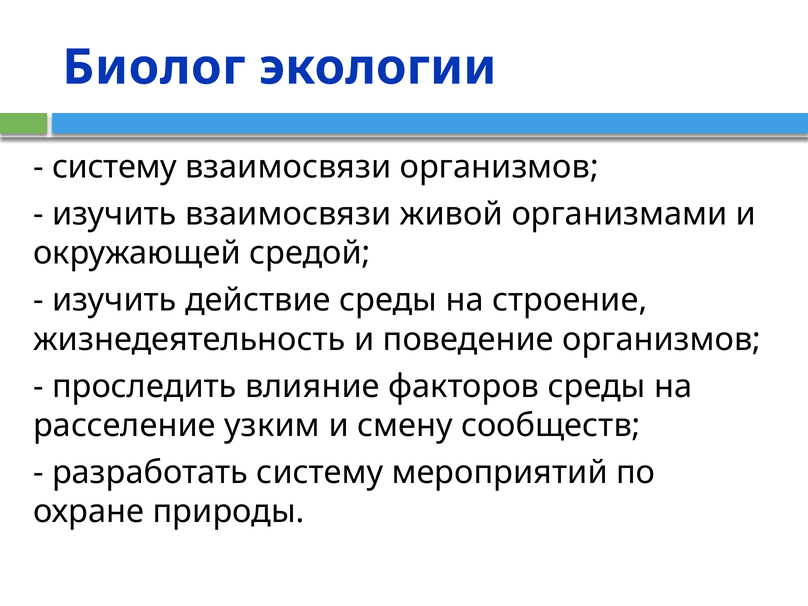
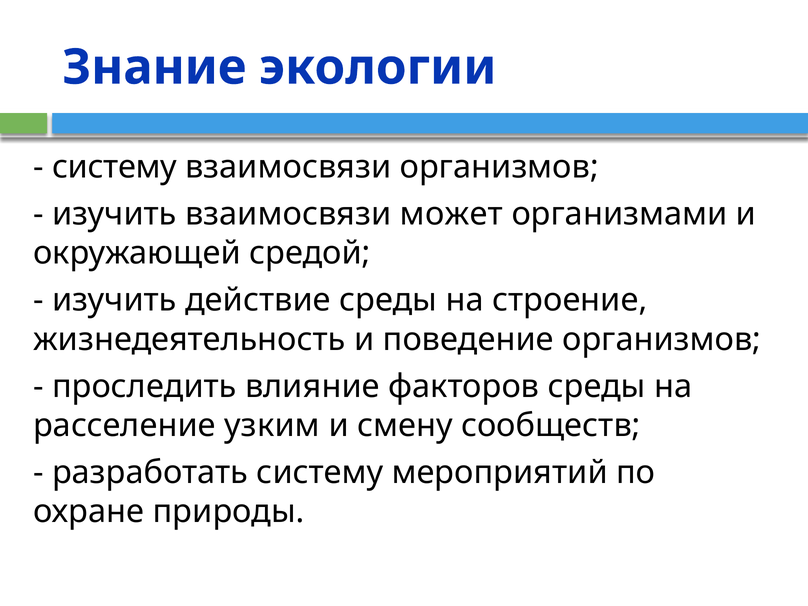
Биолог: Биолог -> Знание
живой: живой -> может
